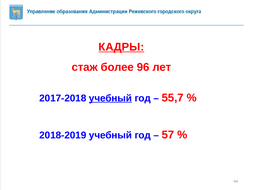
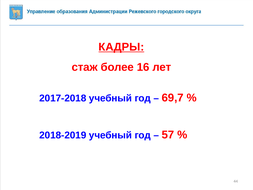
96: 96 -> 16
учебный at (110, 98) underline: present -> none
55,7: 55,7 -> 69,7
